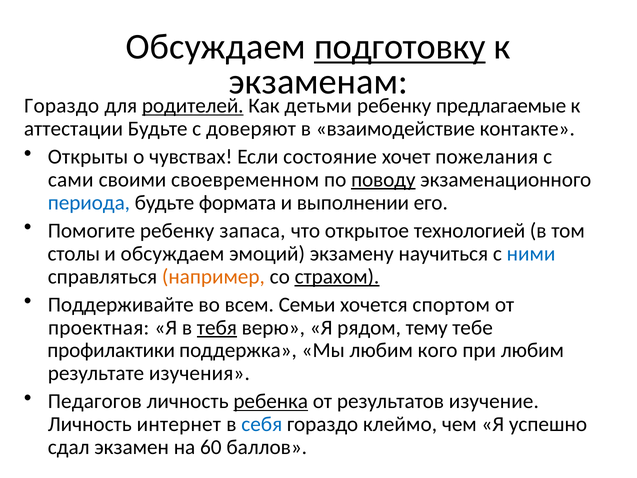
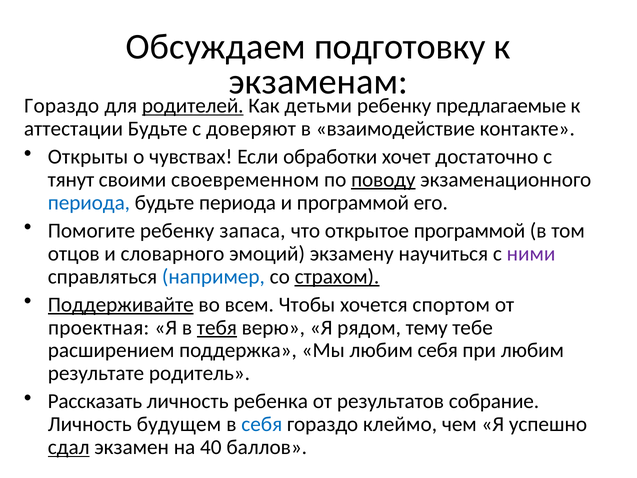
подготовку underline: present -> none
состояние: состояние -> обработки
пожелания: пожелания -> достаточно
сами: сами -> тянут
будьте формата: формата -> периода
и выполнении: выполнении -> программой
открытое технологией: технологией -> программой
столы: столы -> отцов
и обсуждаем: обсуждаем -> словарного
ними colour: blue -> purple
например colour: orange -> blue
Поддерживайте underline: none -> present
Семьи: Семьи -> Чтобы
профилактики: профилактики -> расширением
любим кого: кого -> себя
изучения: изучения -> родитель
Педагогов: Педагогов -> Рассказать
ребенка underline: present -> none
изучение: изучение -> собрание
интернет: интернет -> будущем
сдал underline: none -> present
60: 60 -> 40
